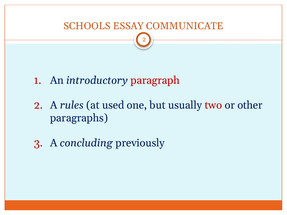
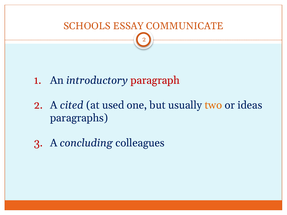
rules: rules -> cited
two colour: red -> orange
other: other -> ideas
previously: previously -> colleagues
